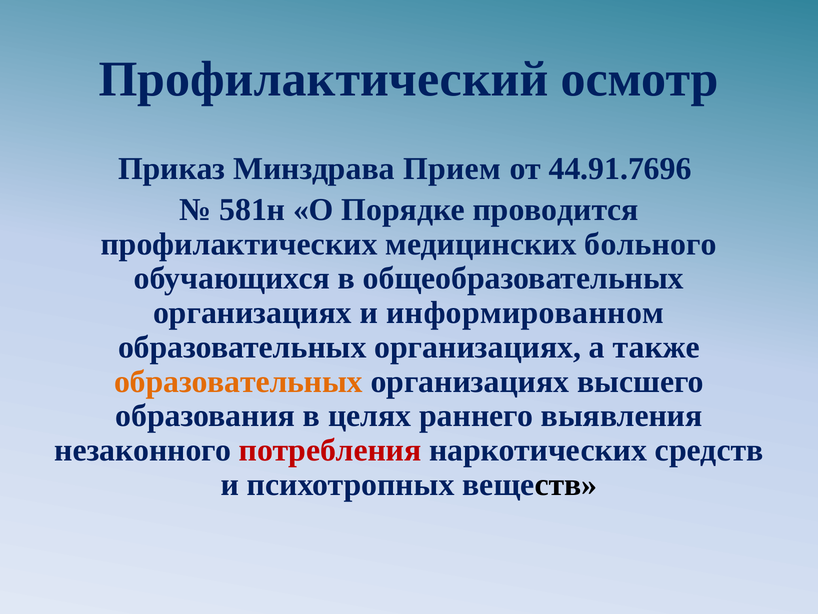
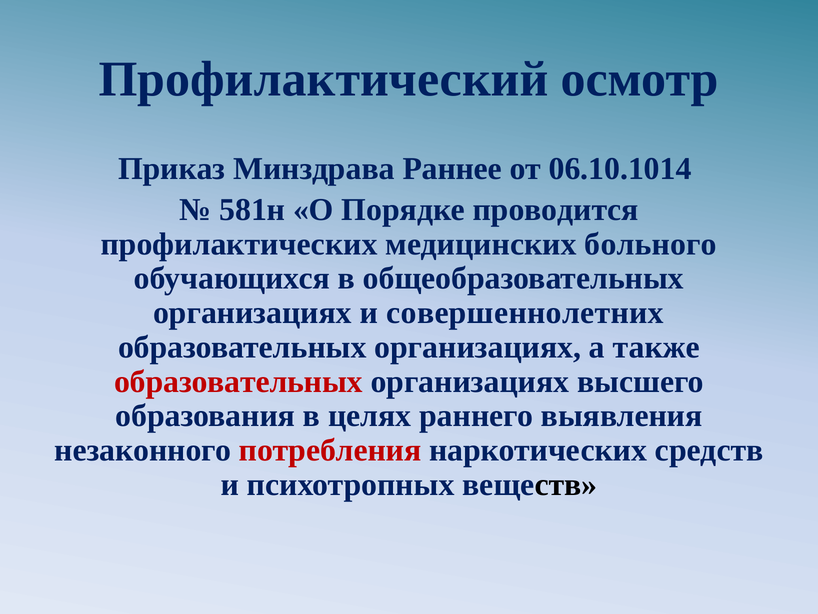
Прием: Прием -> Раннее
44.91.7696: 44.91.7696 -> 06.10.1014
информированном: информированном -> совершеннолетних
образовательных at (238, 381) colour: orange -> red
